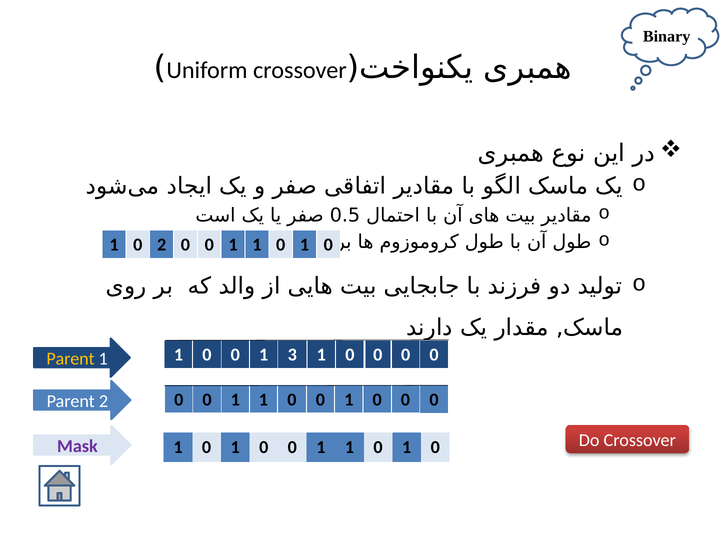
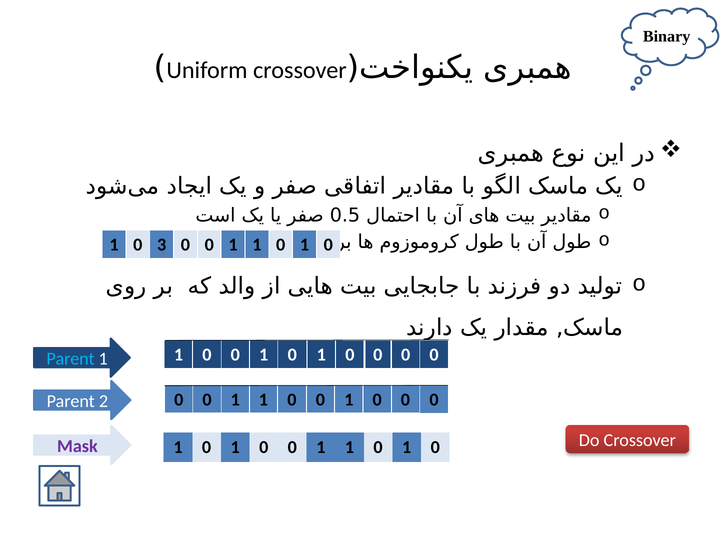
0 2: 2 -> 3
3 at (292, 355): 3 -> 0
Parent at (71, 359) colour: yellow -> light blue
